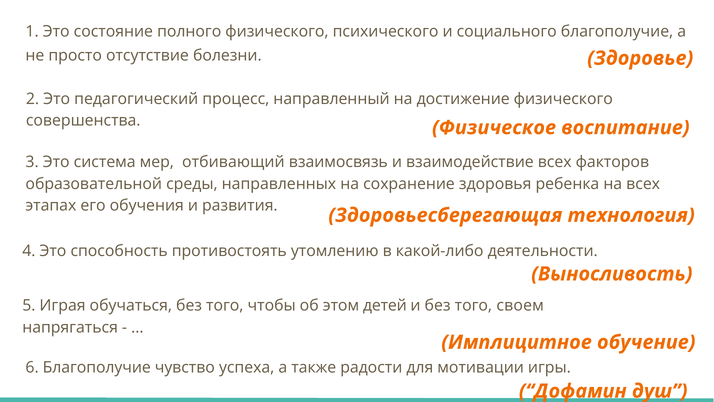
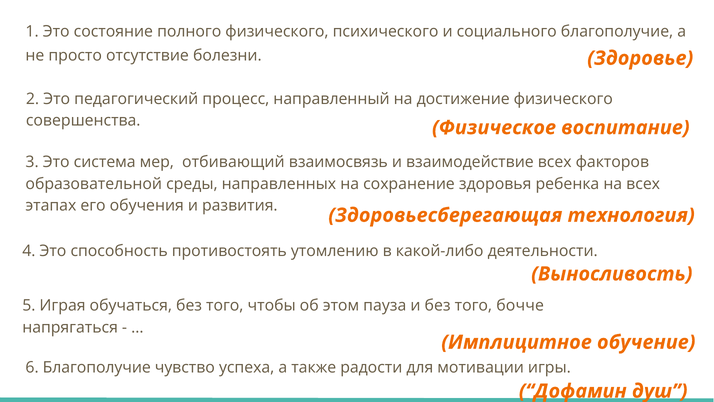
детей: детей -> пауза
своем: своем -> бочче
